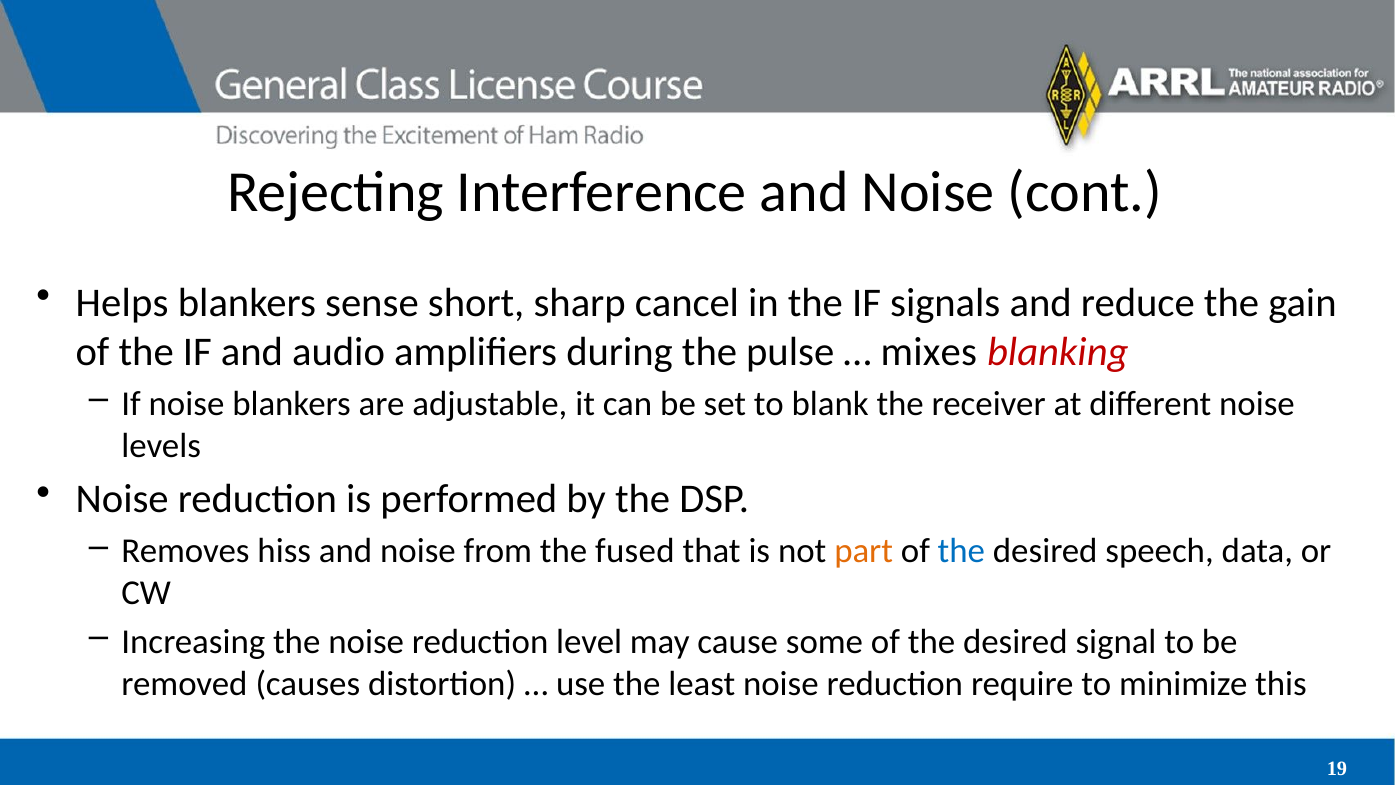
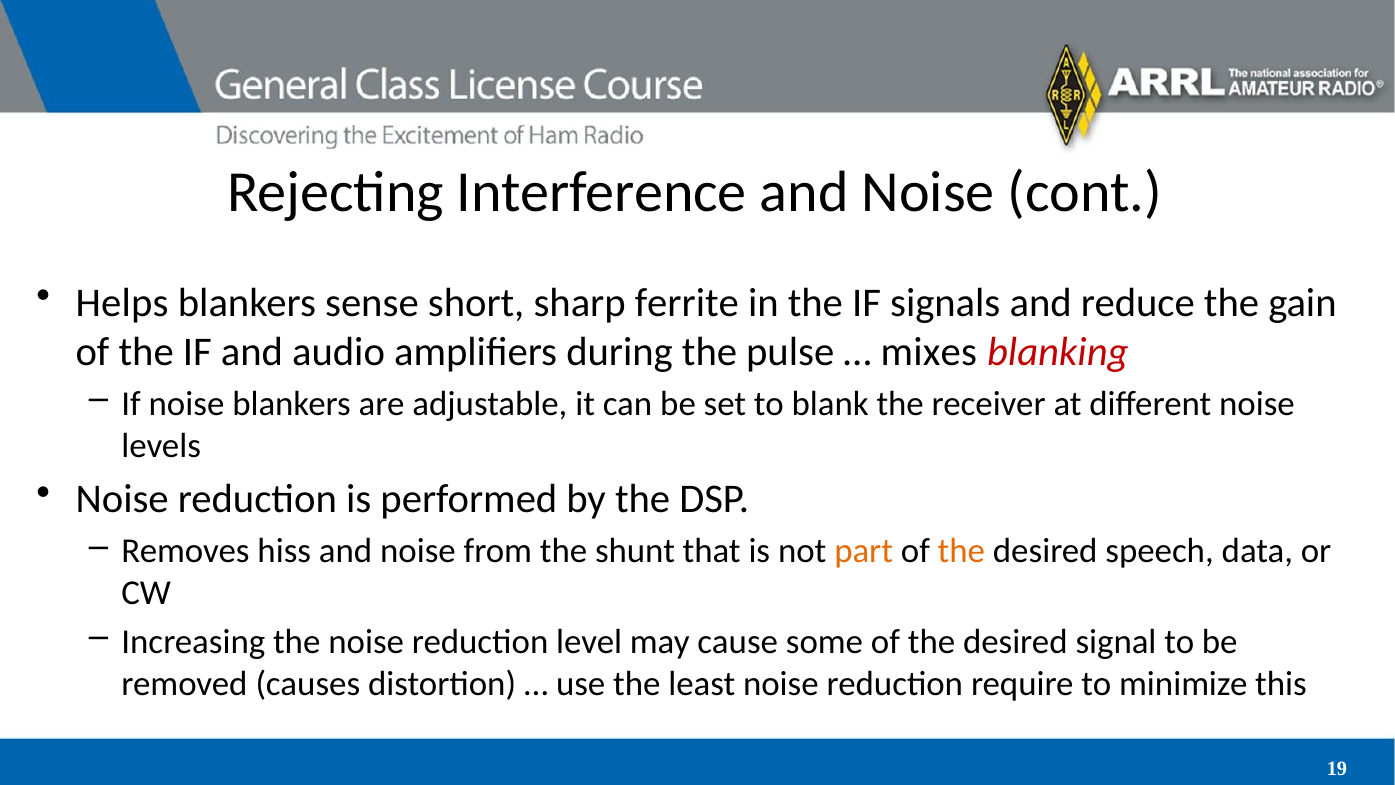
cancel: cancel -> ferrite
fused: fused -> shunt
the at (961, 551) colour: blue -> orange
